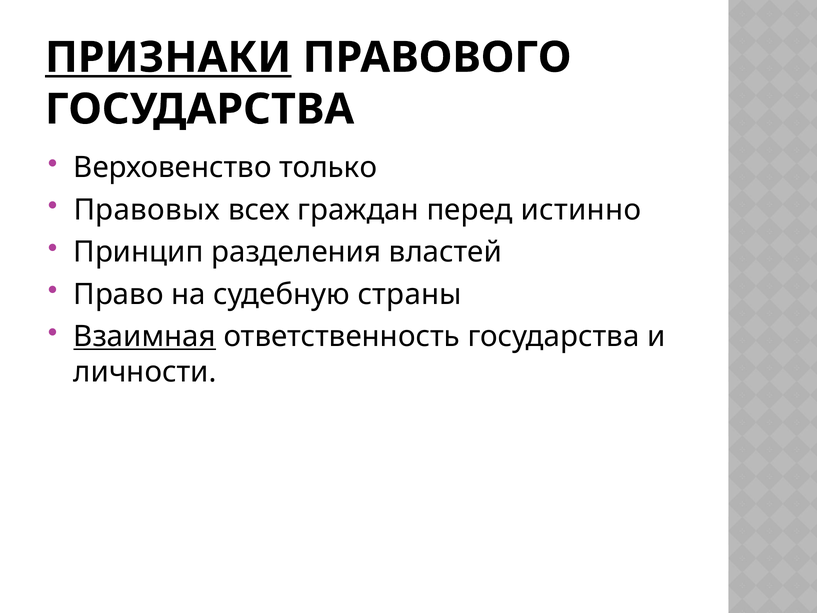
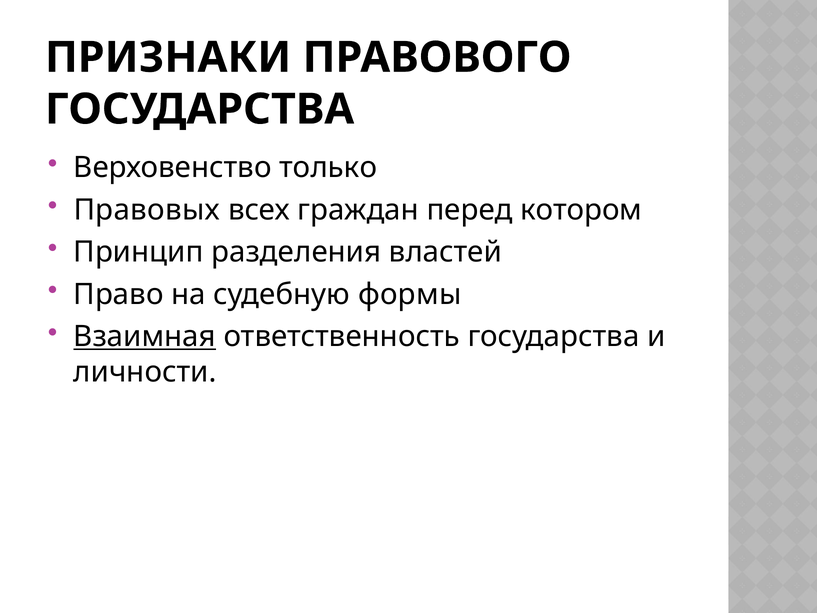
ПРИЗНАКИ underline: present -> none
истинно: истинно -> котором
страны: страны -> формы
